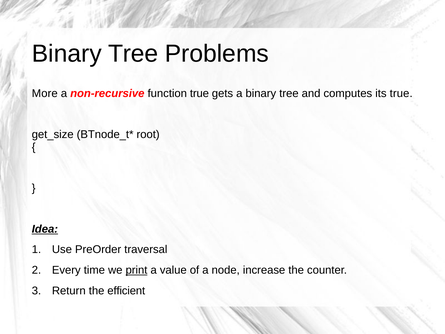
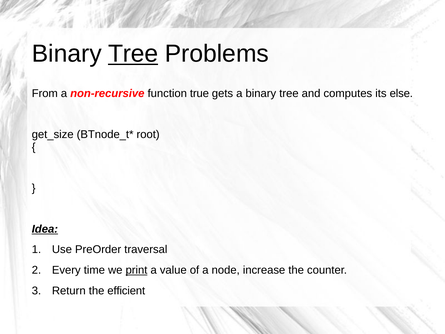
Tree at (133, 54) underline: none -> present
More: More -> From
its true: true -> else
